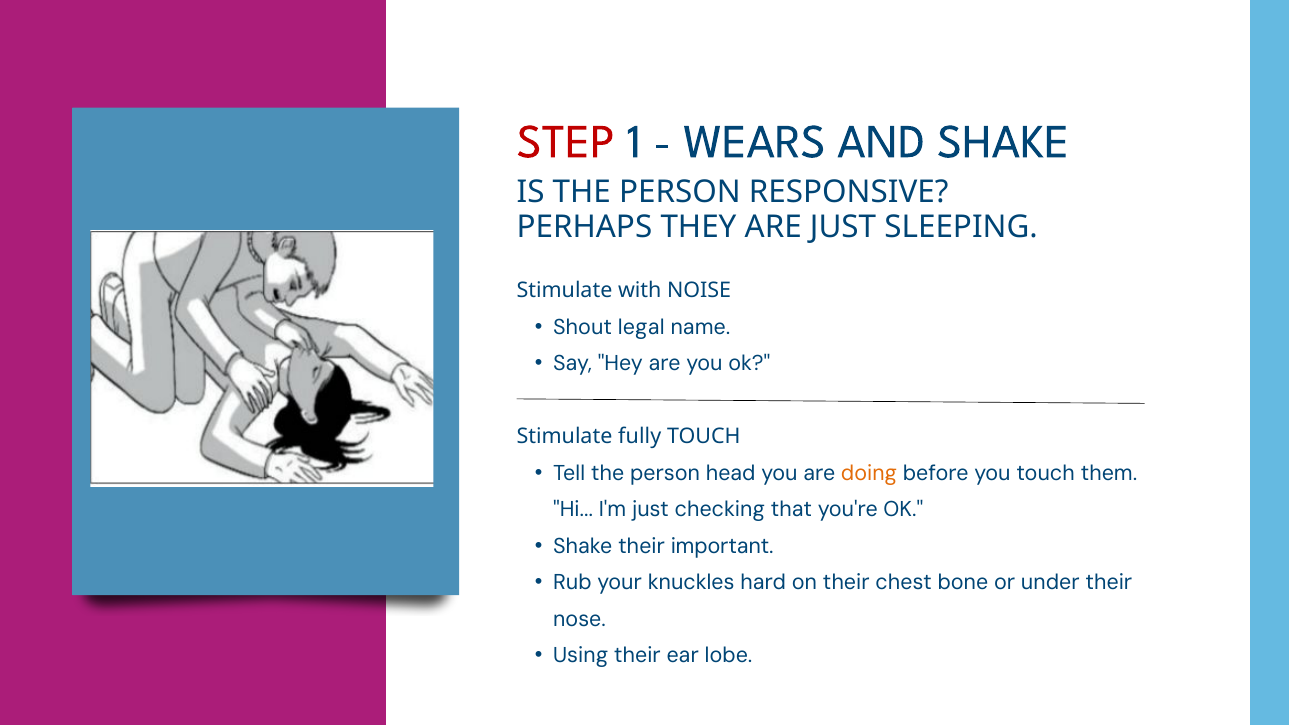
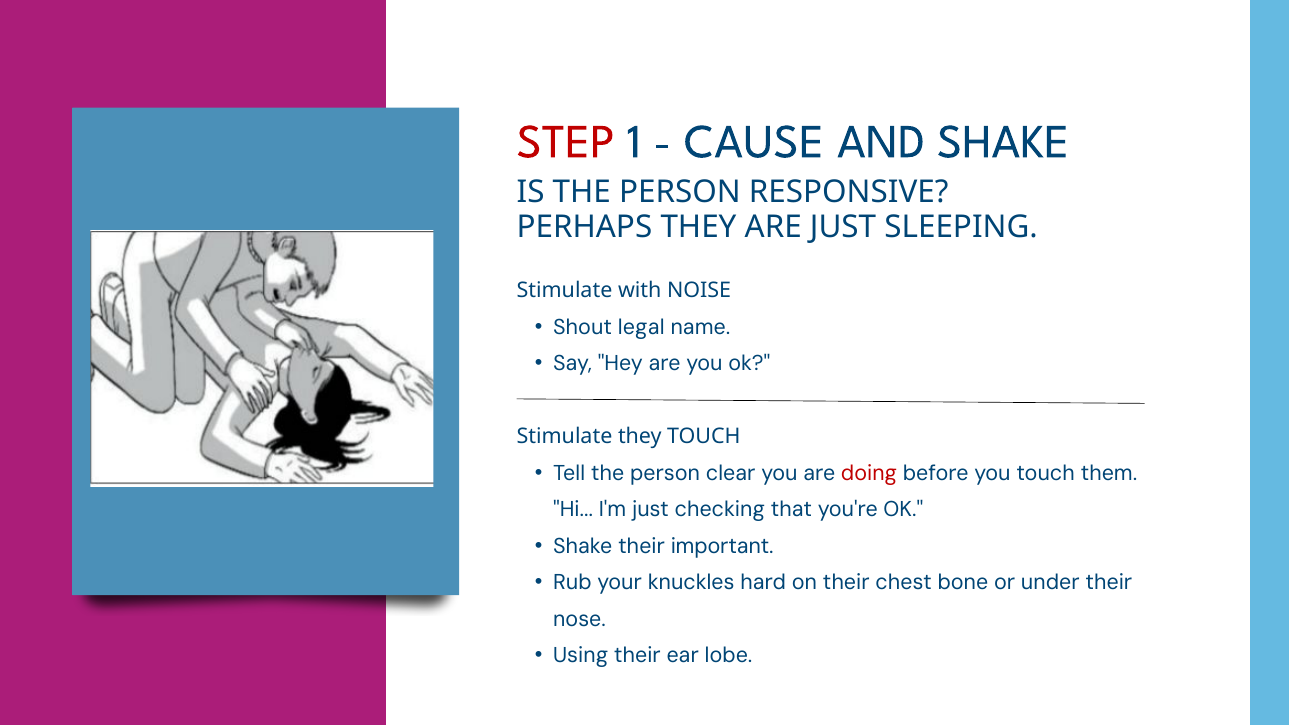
WEARS: WEARS -> CAUSE
Stimulate fully: fully -> they
head: head -> clear
doing colour: orange -> red
